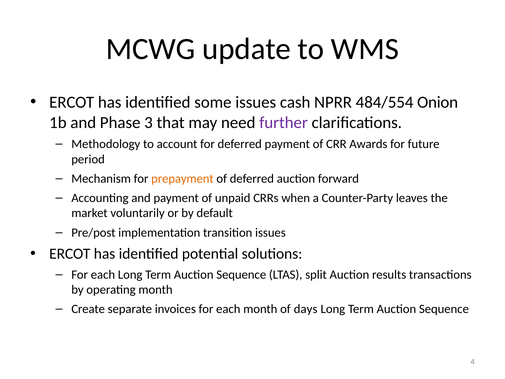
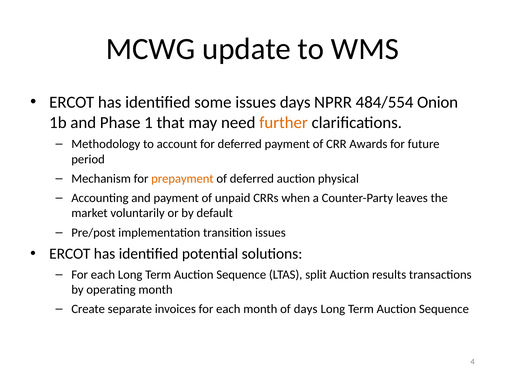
issues cash: cash -> days
3: 3 -> 1
further colour: purple -> orange
forward: forward -> physical
